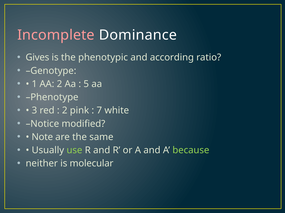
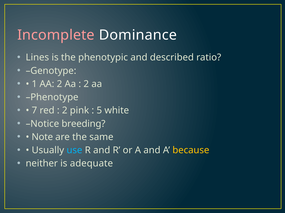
Gives: Gives -> Lines
according: according -> described
5 at (86, 84): 5 -> 2
3: 3 -> 7
7: 7 -> 5
modified: modified -> breeding
use colour: light green -> light blue
because colour: light green -> yellow
molecular: molecular -> adequate
